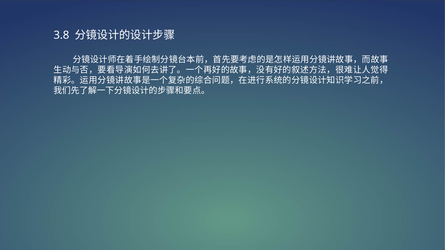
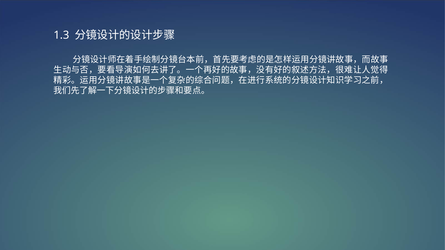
3.8: 3.8 -> 1.3
